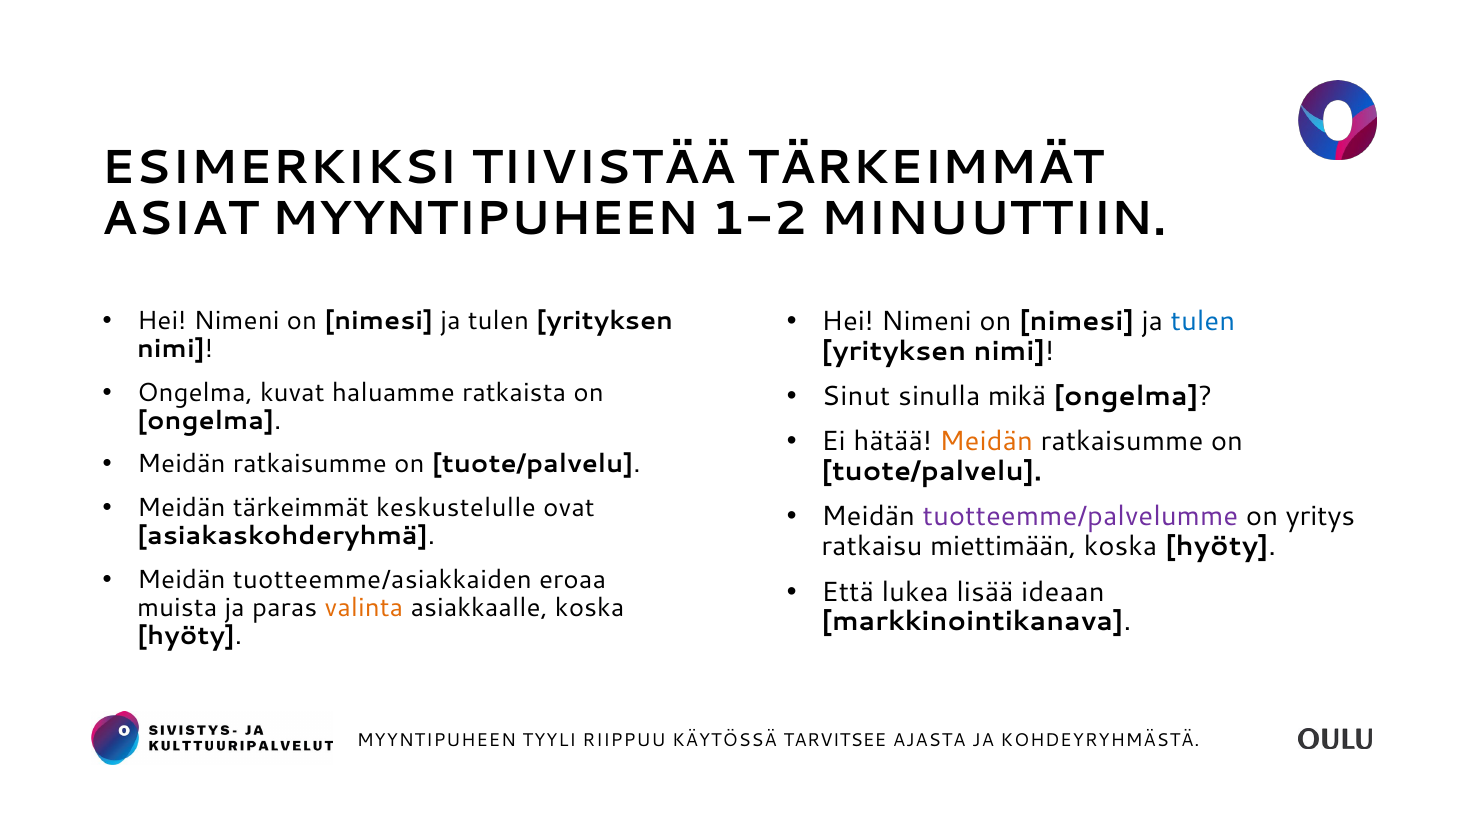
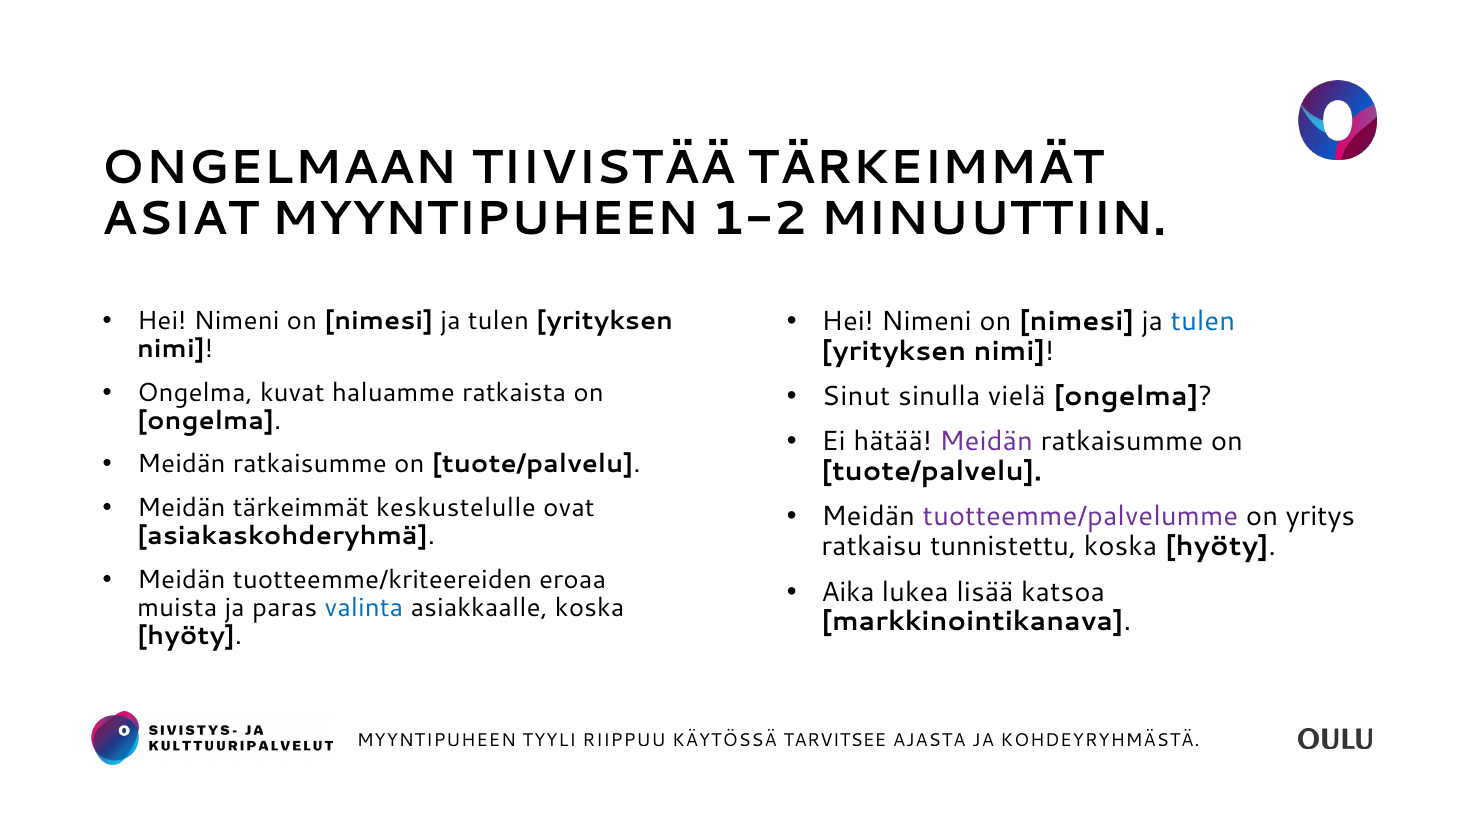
ESIMERKIKSI: ESIMERKIKSI -> ONGELMAAN
mikä: mikä -> vielä
Meidän at (986, 442) colour: orange -> purple
miettimään: miettimään -> tunnistettu
tuotteemme/asiakkaiden: tuotteemme/asiakkaiden -> tuotteemme/kriteereiden
Että: Että -> Aika
ideaan: ideaan -> katsoa
valinta colour: orange -> blue
